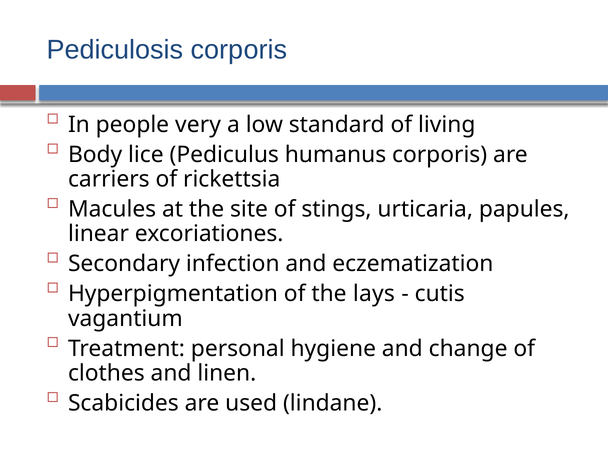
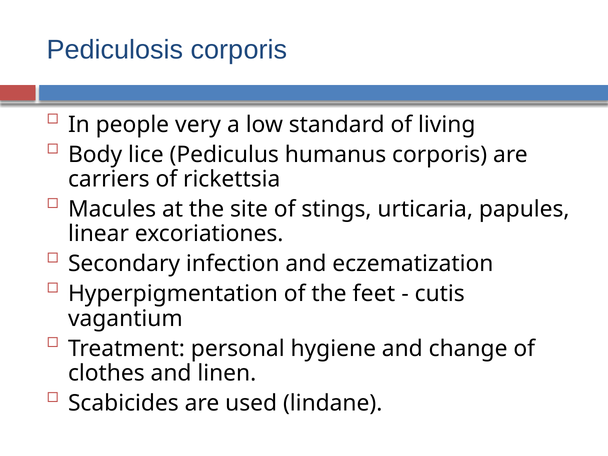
lays: lays -> feet
